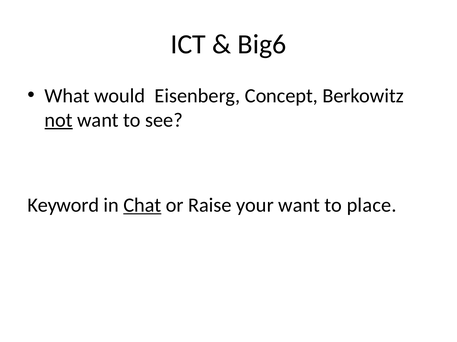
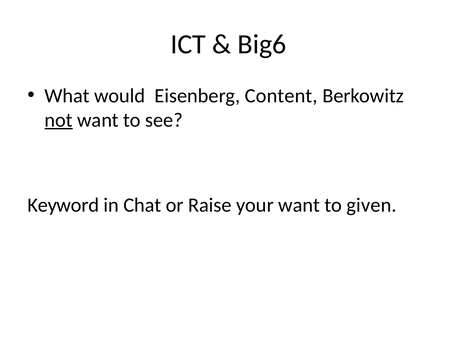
Concept: Concept -> Content
Chat underline: present -> none
place: place -> given
